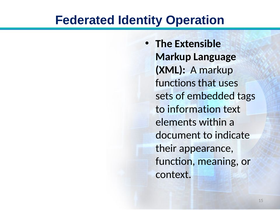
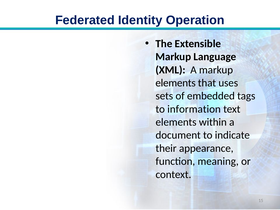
functions at (176, 83): functions -> elements
